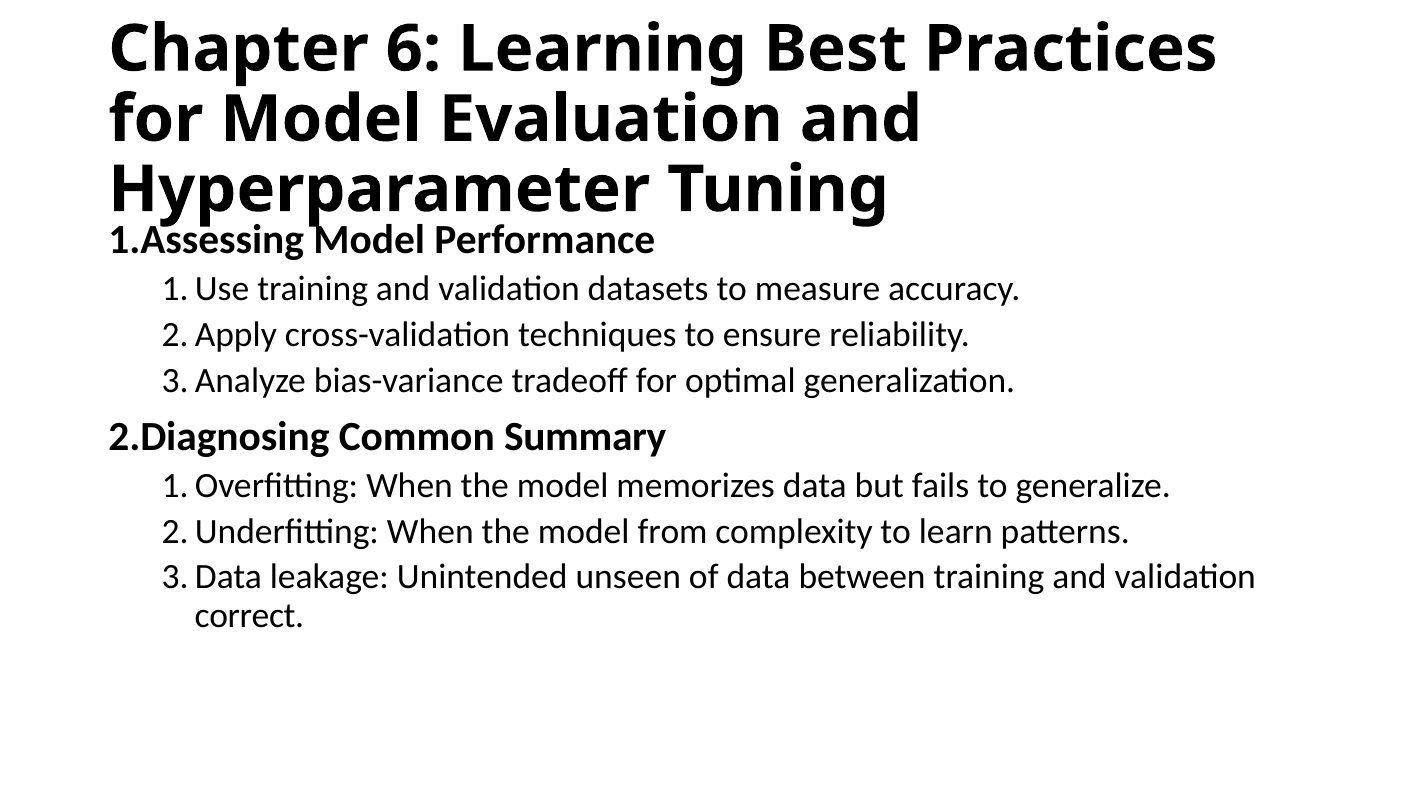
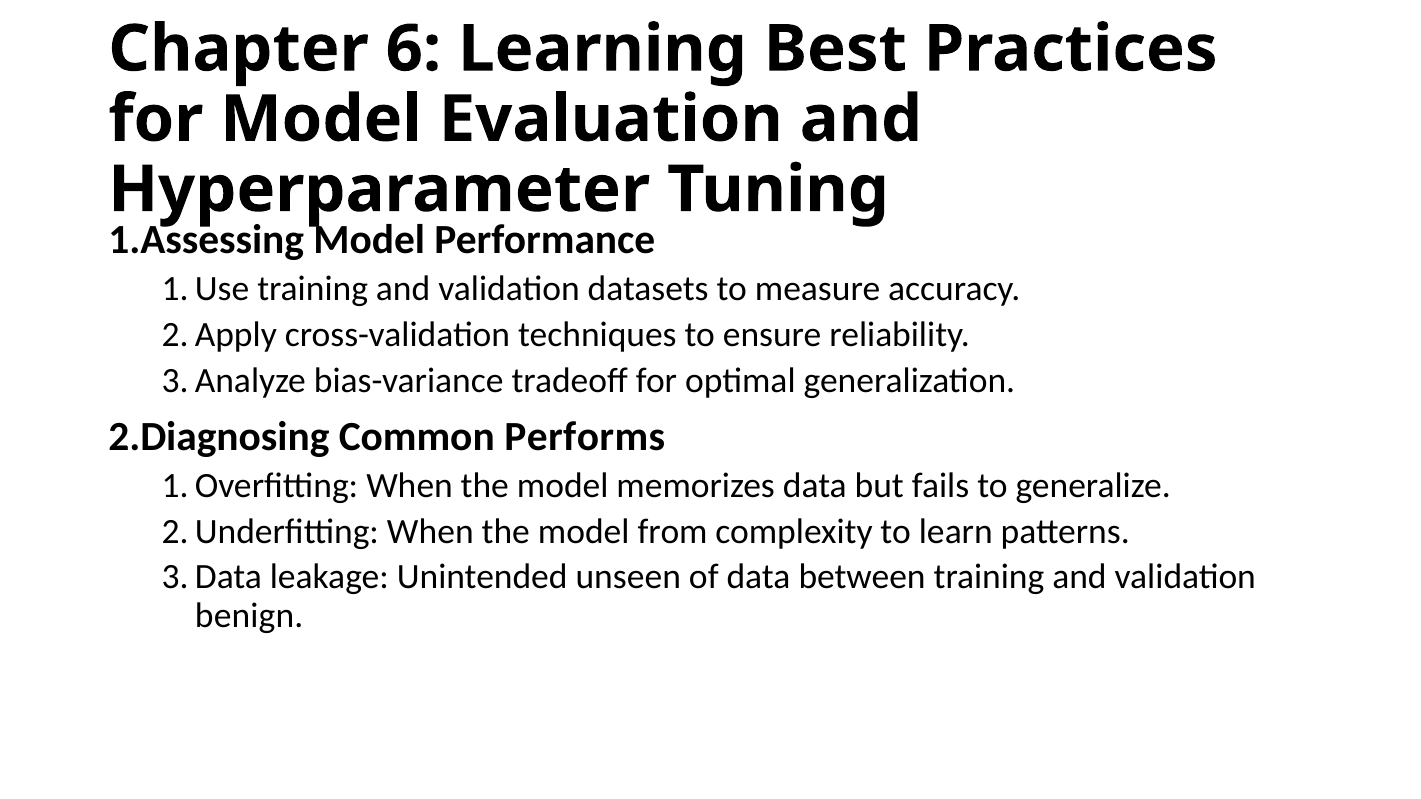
Summary: Summary -> Performs
correct: correct -> benign
